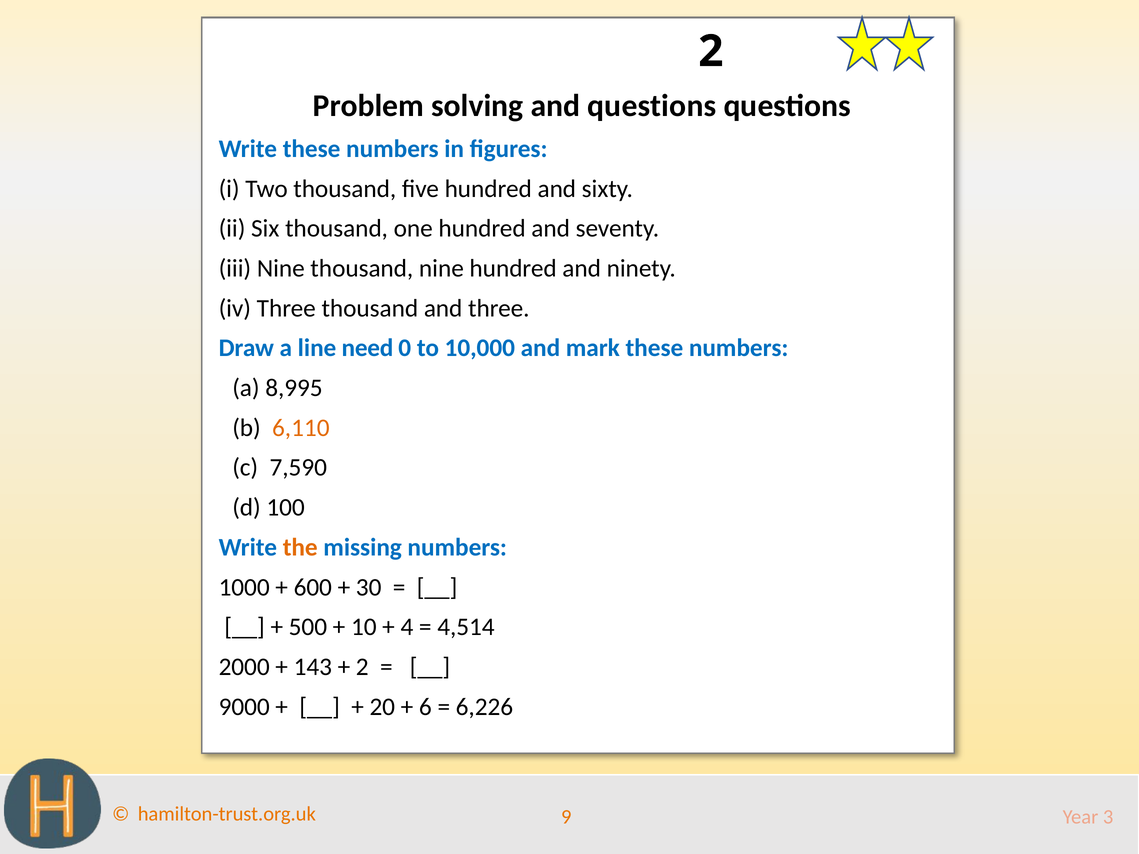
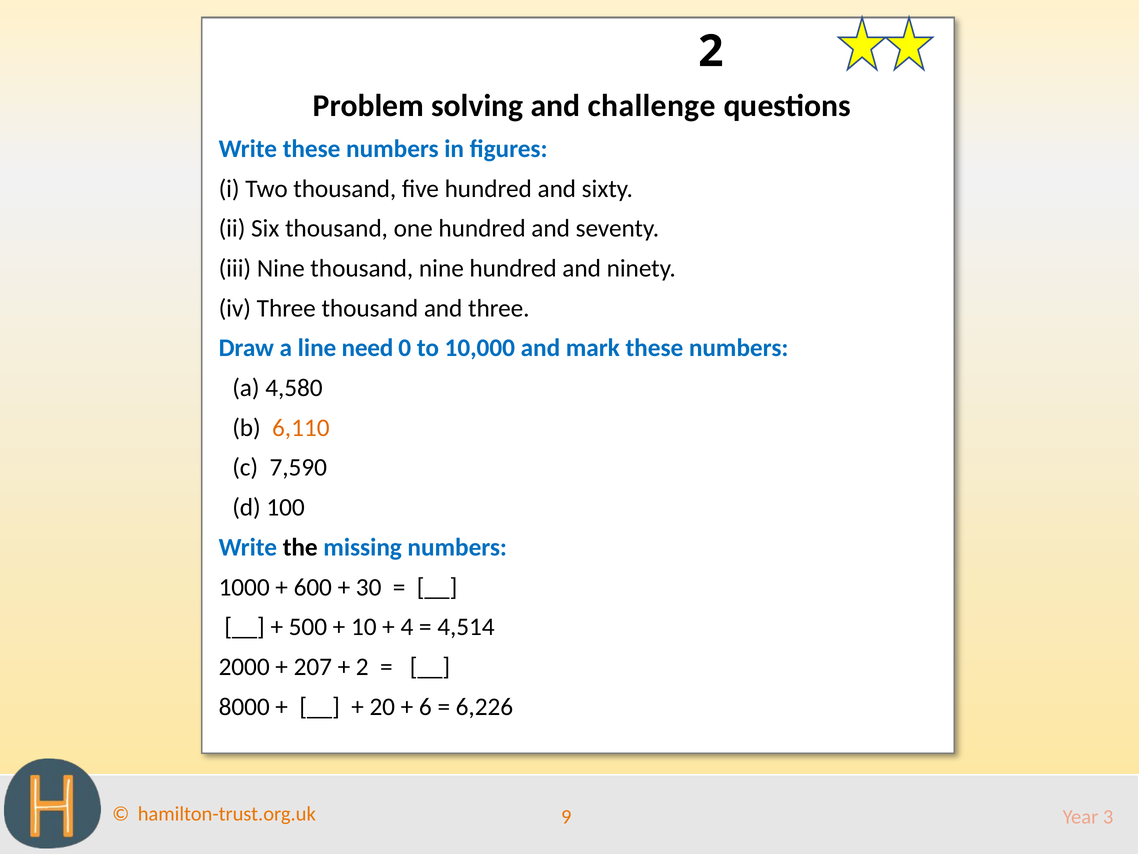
and questions: questions -> challenge
8,995: 8,995 -> 4,580
the colour: orange -> black
143: 143 -> 207
9000: 9000 -> 8000
